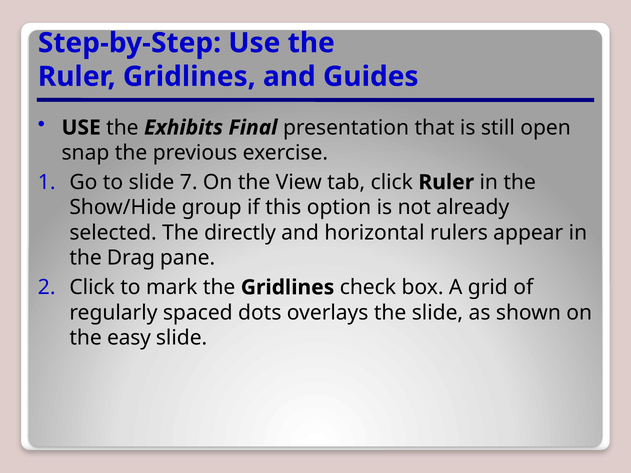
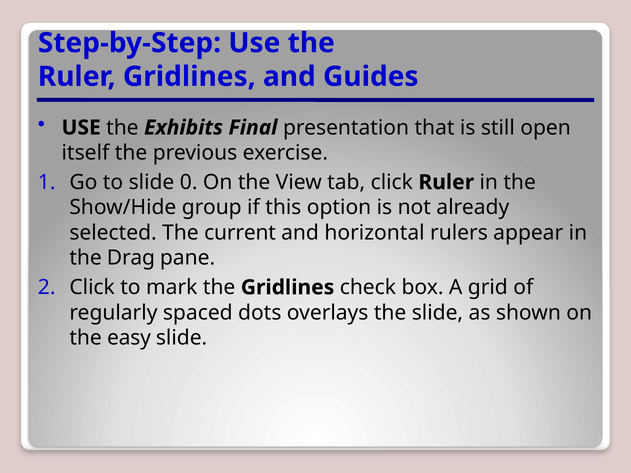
snap: snap -> itself
7: 7 -> 0
directly: directly -> current
